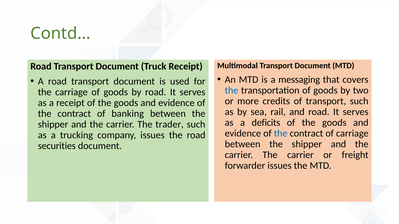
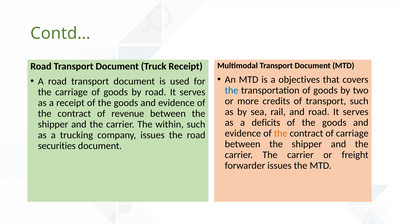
messaging: messaging -> objectives
banking: banking -> revenue
trader: trader -> within
the at (281, 134) colour: blue -> orange
